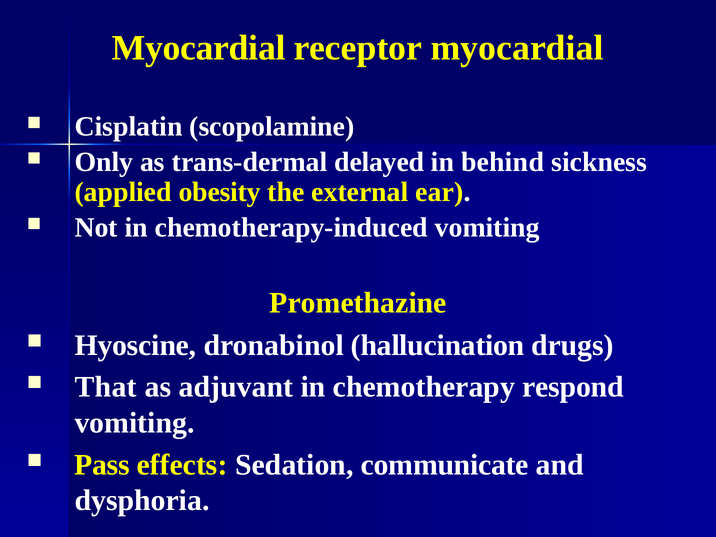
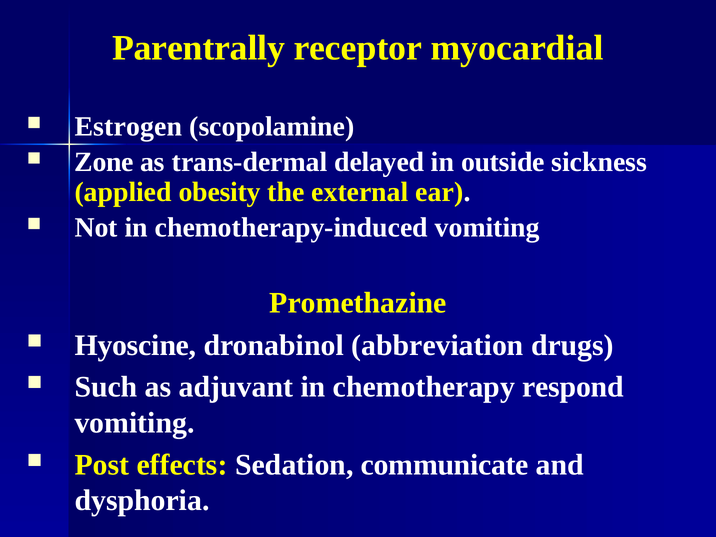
Myocardial at (199, 48): Myocardial -> Parentrally
Cisplatin: Cisplatin -> Estrogen
Only: Only -> Zone
behind: behind -> outside
hallucination: hallucination -> abbreviation
That: That -> Such
Pass: Pass -> Post
